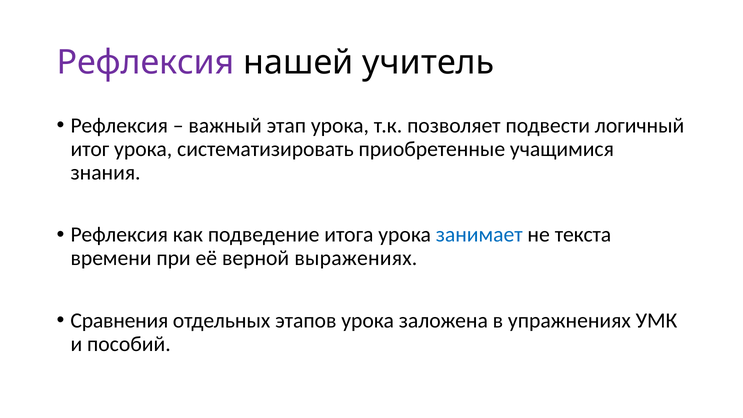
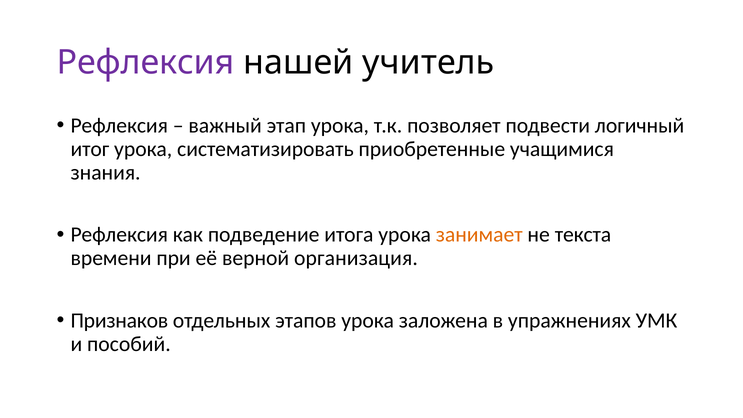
занимает colour: blue -> orange
выражениях: выражениях -> организация
Сравнения: Сравнения -> Признаков
